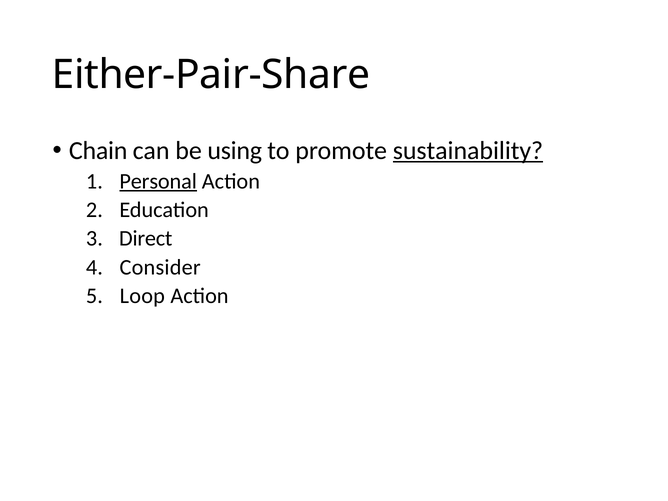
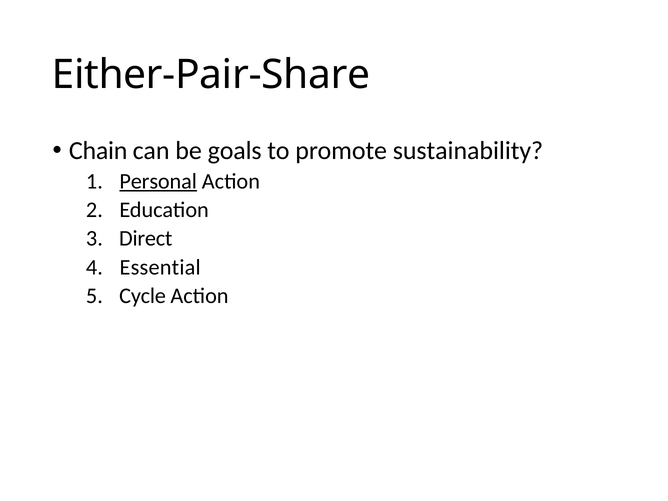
using: using -> goals
sustainability underline: present -> none
Consider: Consider -> Essential
Loop: Loop -> Cycle
